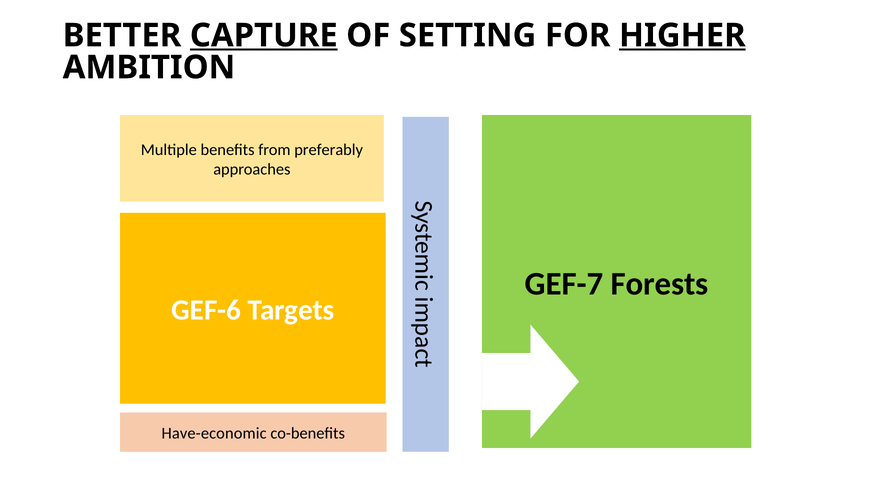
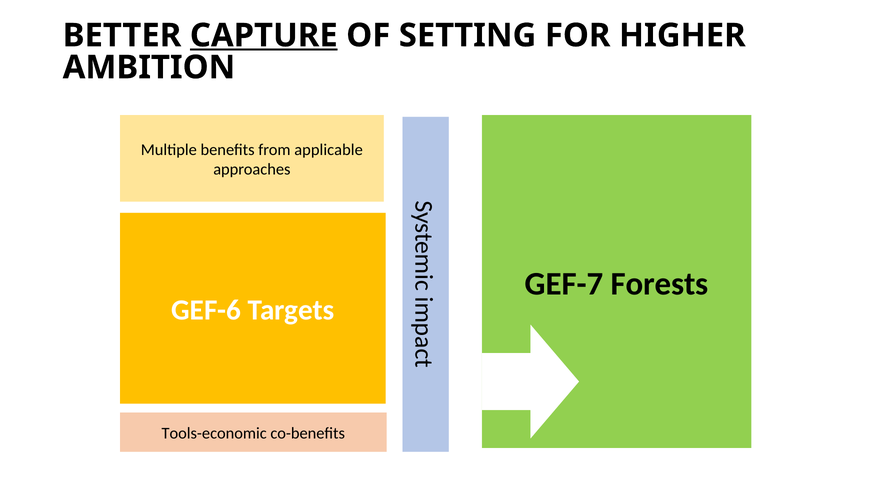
HIGHER underline: present -> none
preferably: preferably -> applicable
Have-economic: Have-economic -> Tools-economic
